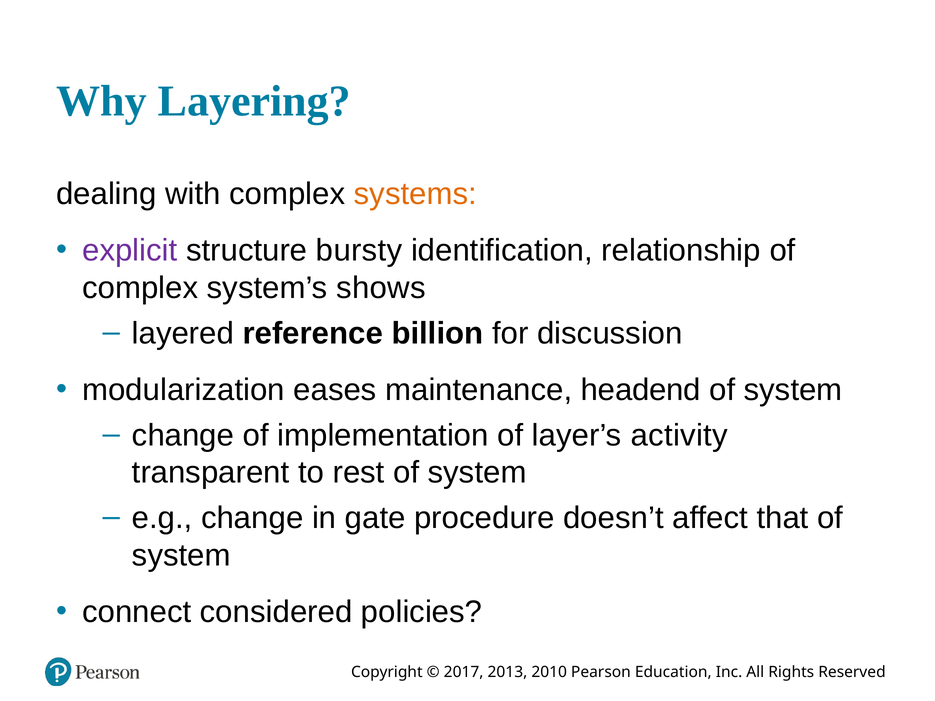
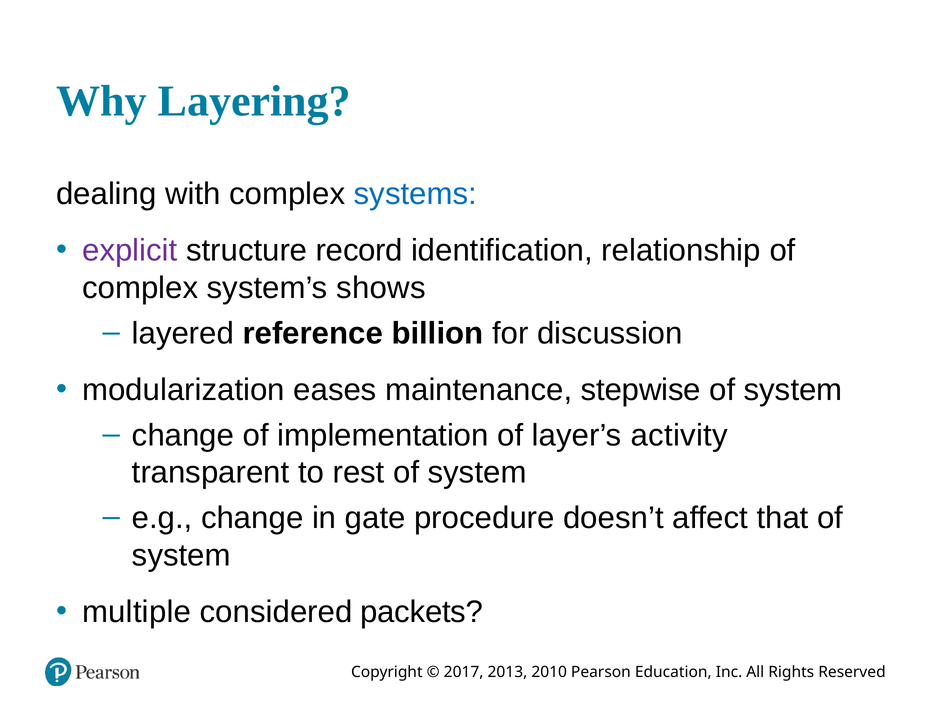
systems colour: orange -> blue
bursty: bursty -> record
headend: headend -> stepwise
connect: connect -> multiple
policies: policies -> packets
